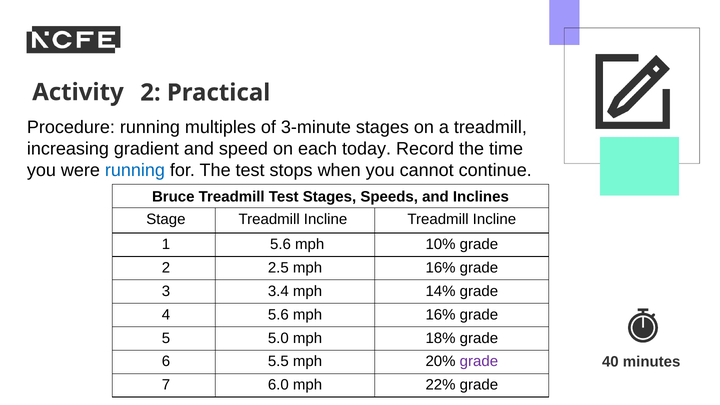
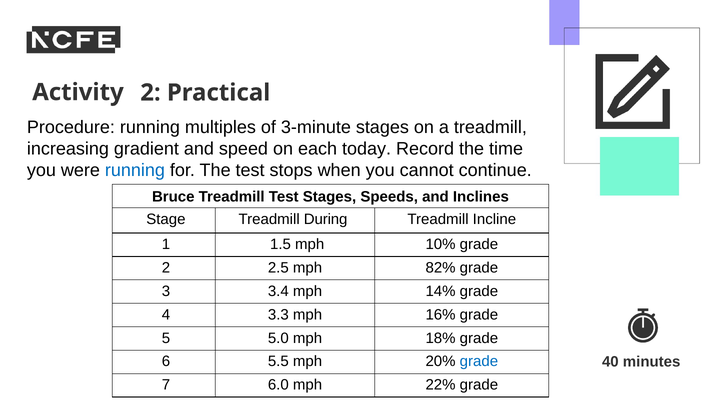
Stage Treadmill Incline: Incline -> During
1 5.6: 5.6 -> 1.5
2.5 mph 16%: 16% -> 82%
4 5.6: 5.6 -> 3.3
grade at (479, 362) colour: purple -> blue
